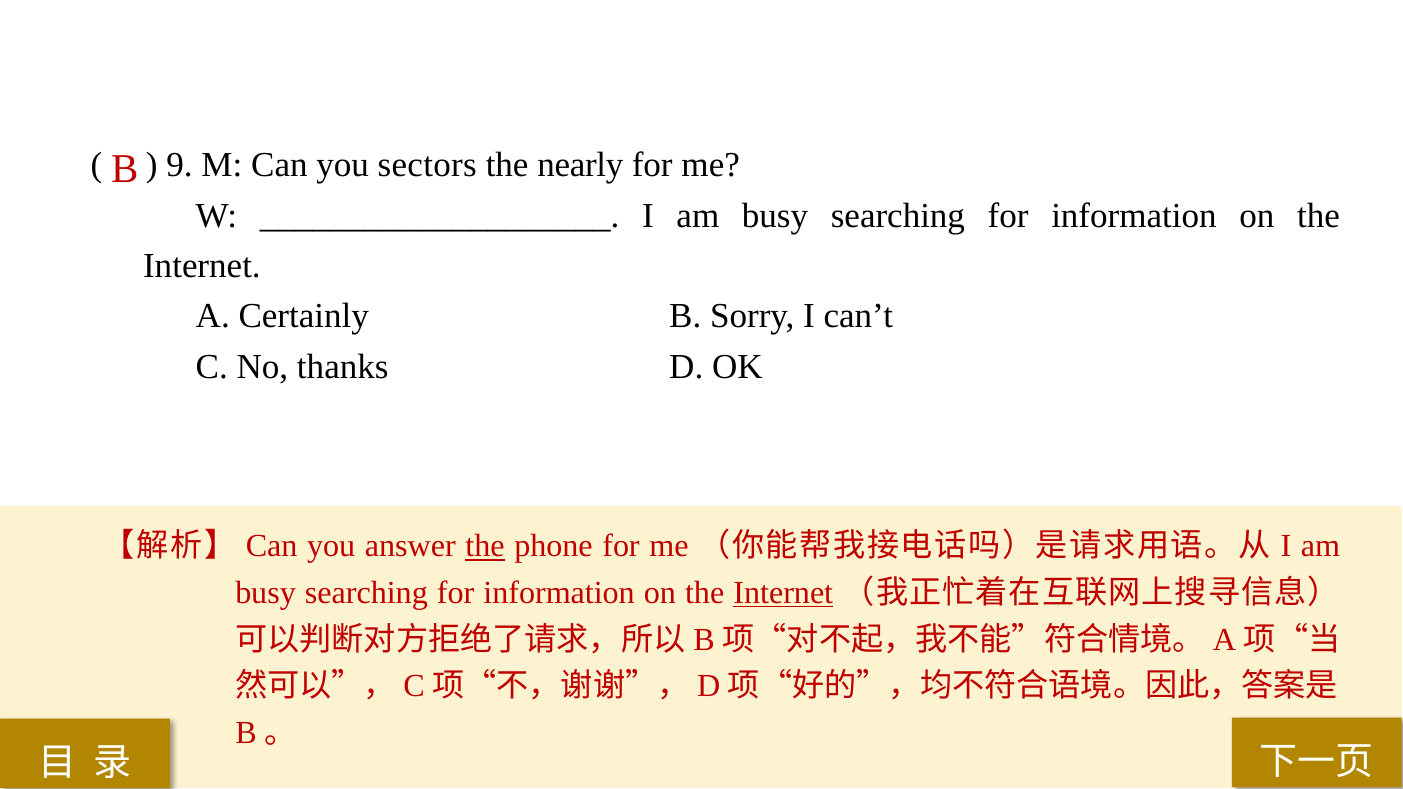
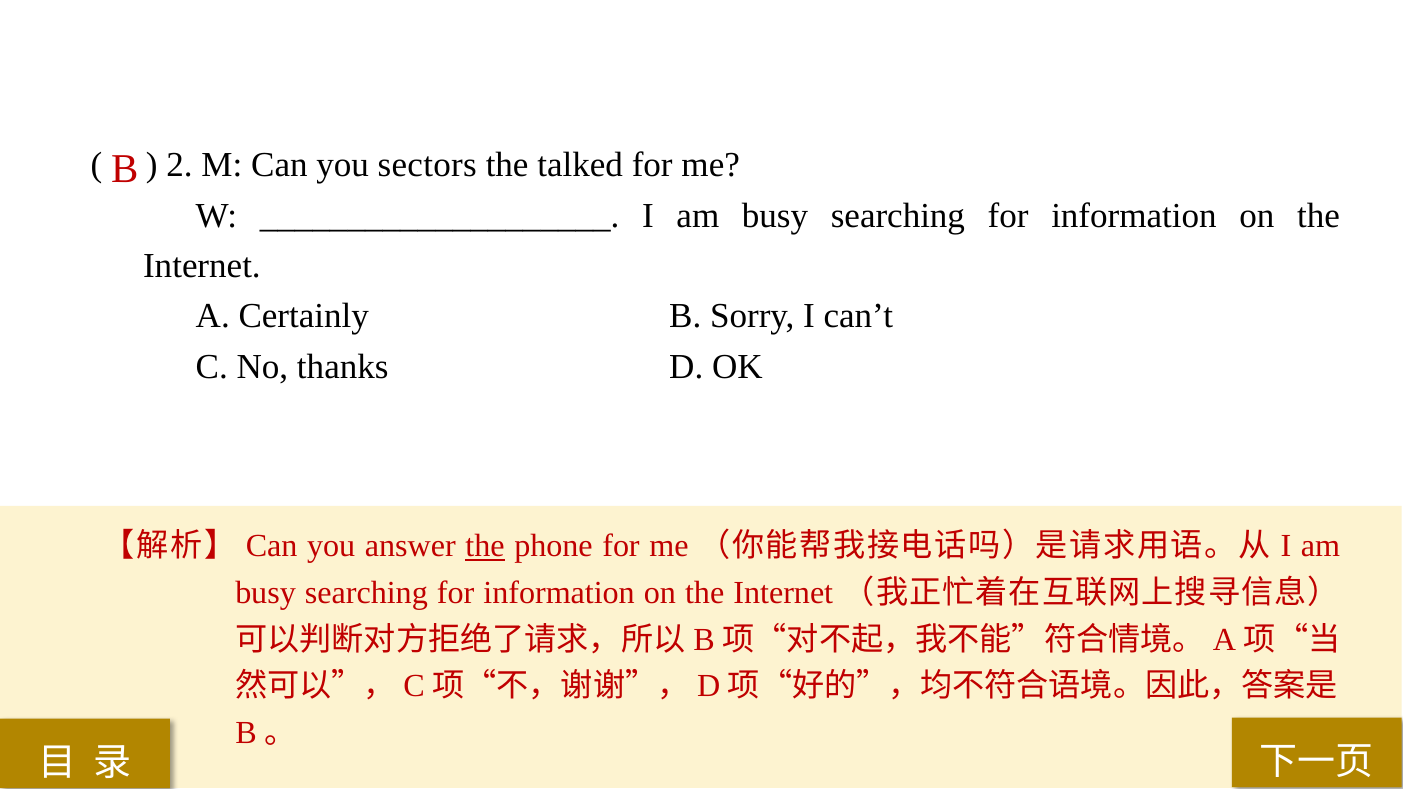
9: 9 -> 2
nearly: nearly -> talked
Internet at (783, 593) underline: present -> none
